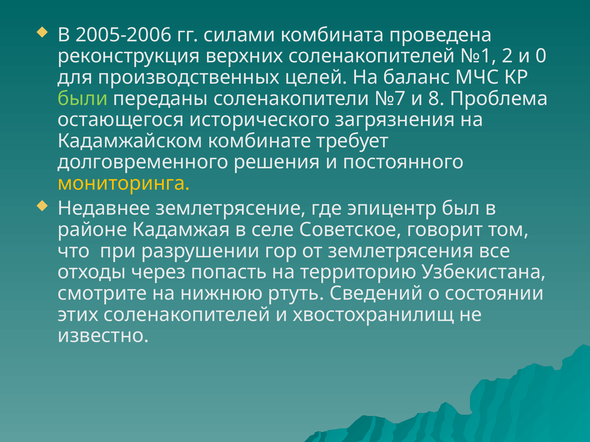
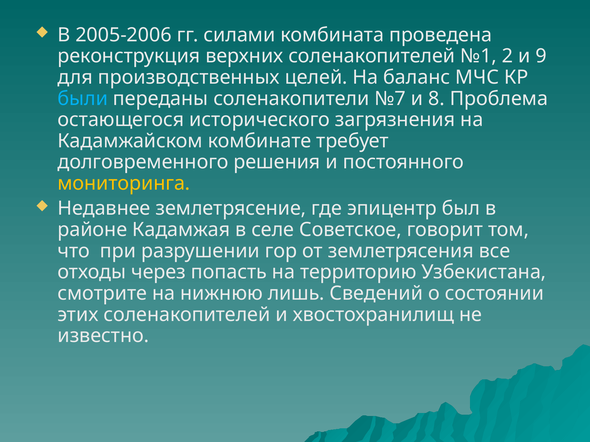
0: 0 -> 9
были colour: light green -> light blue
ртуть: ртуть -> лишь
